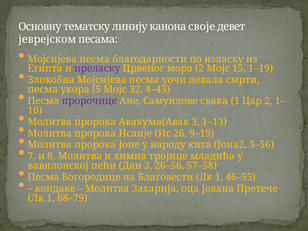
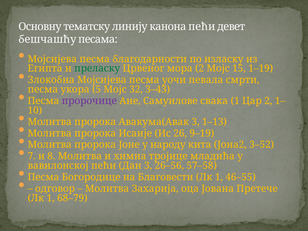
канона своје: своје -> пећи
јеврејском: јеврејском -> бешчашћу
преласку colour: purple -> green
4–43: 4–43 -> 3–43
3–56: 3–56 -> 3–52
кондаке: кондаке -> одговор
